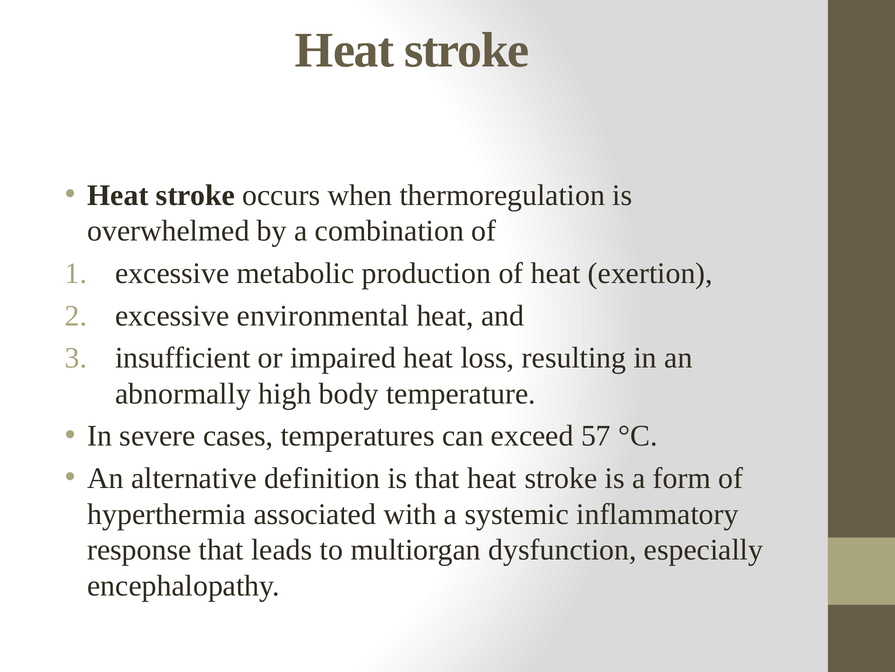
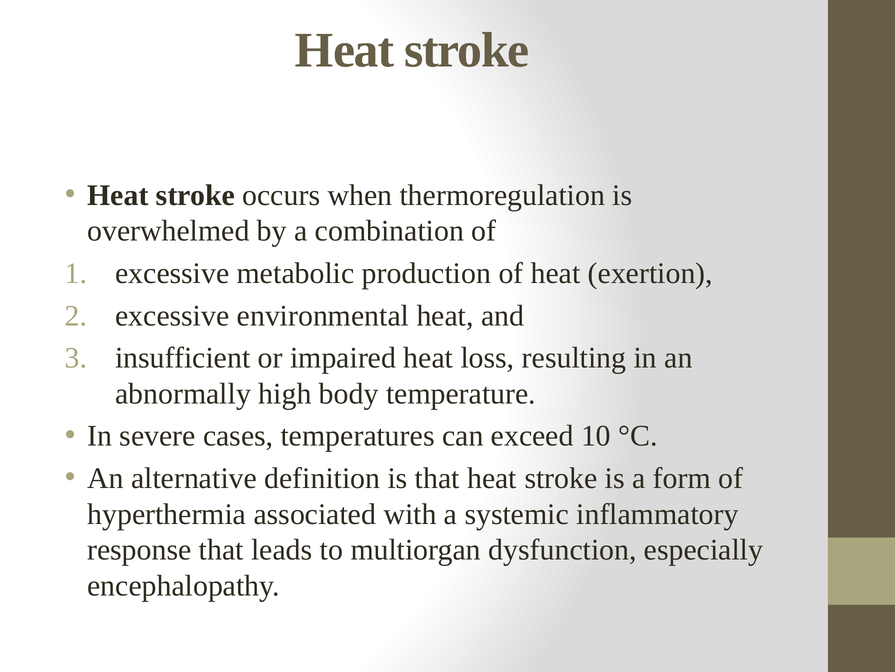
57: 57 -> 10
